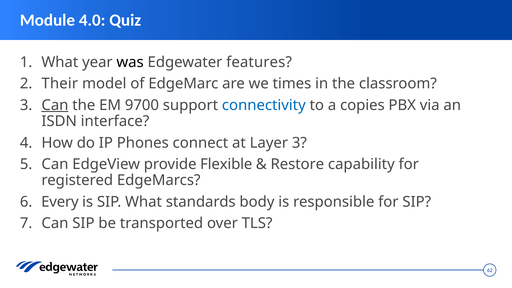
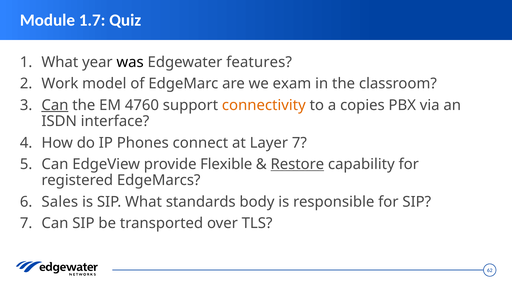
4.0: 4.0 -> 1.7
Their: Their -> Work
times: times -> exam
9700: 9700 -> 4760
connectivity colour: blue -> orange
Layer 3: 3 -> 7
Restore underline: none -> present
Every: Every -> Sales
